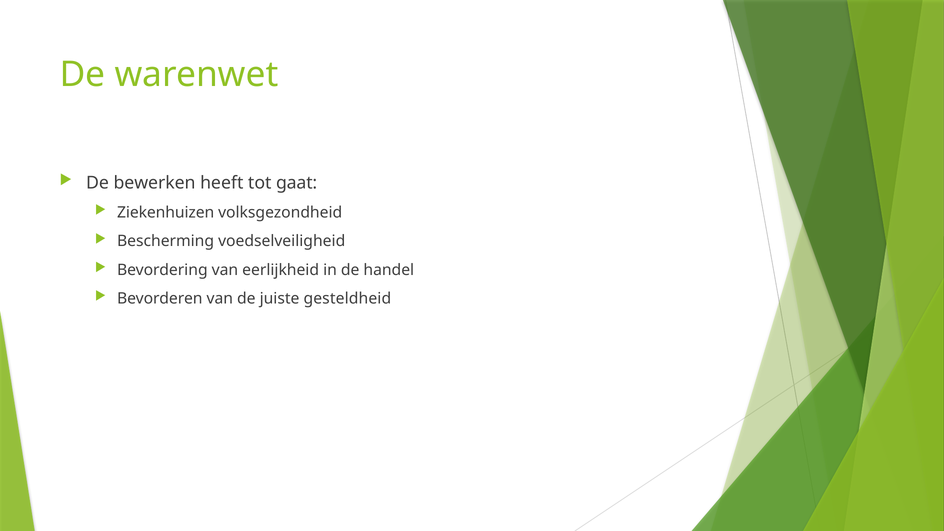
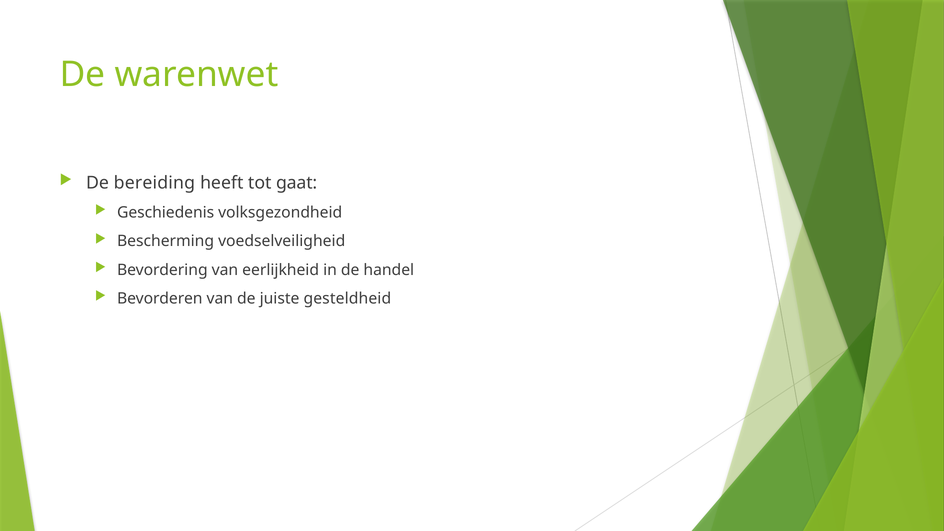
bewerken: bewerken -> bereiding
Ziekenhuizen: Ziekenhuizen -> Geschiedenis
